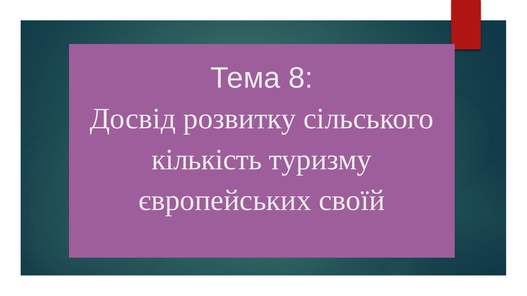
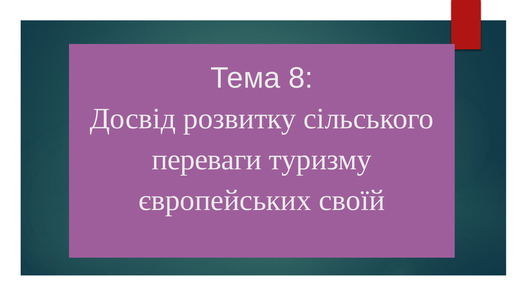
кількість: кількість -> переваги
